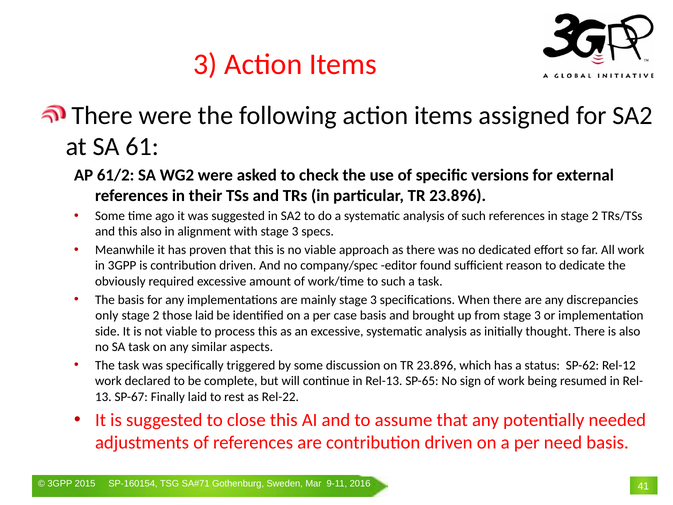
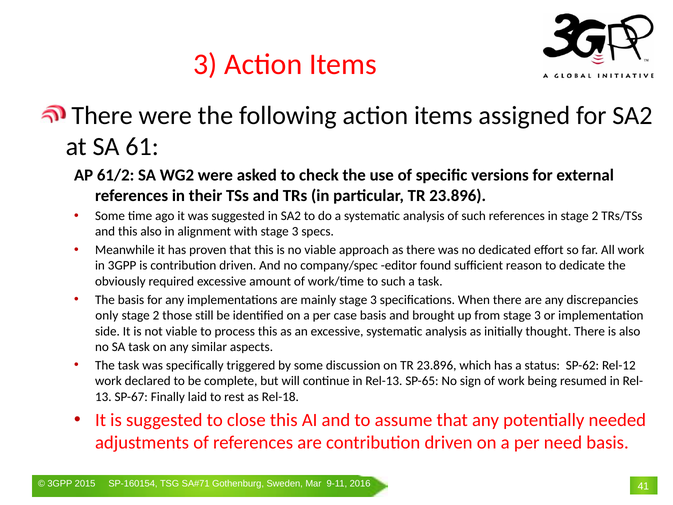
those laid: laid -> still
Rel-22: Rel-22 -> Rel-18
